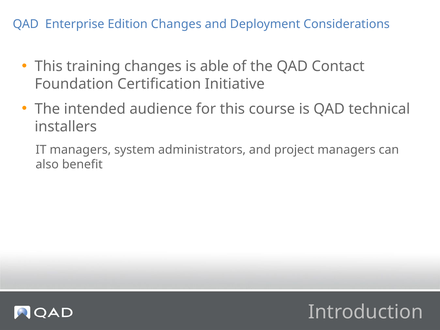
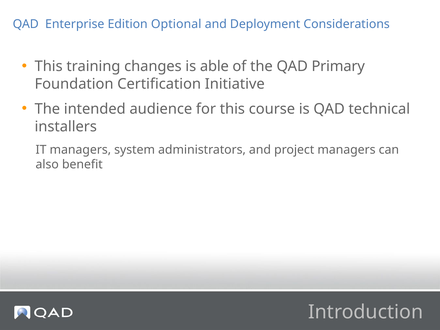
Edition Changes: Changes -> Optional
Contact: Contact -> Primary
